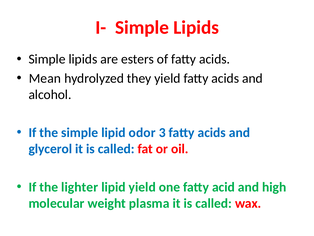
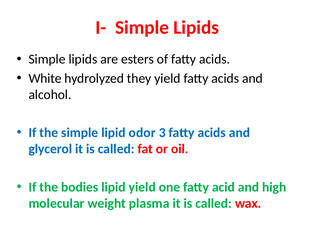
Mean: Mean -> White
lighter: lighter -> bodies
